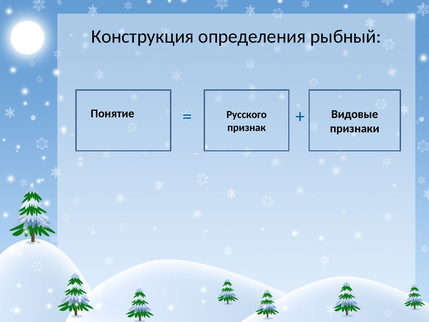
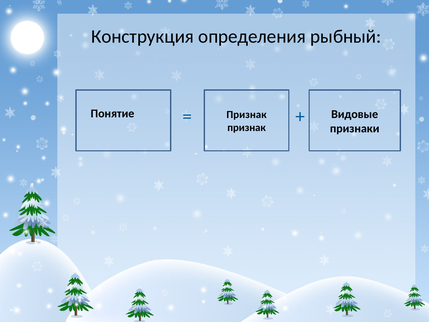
Понятие Русского: Русского -> Признак
